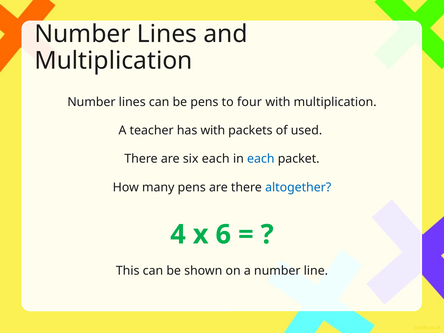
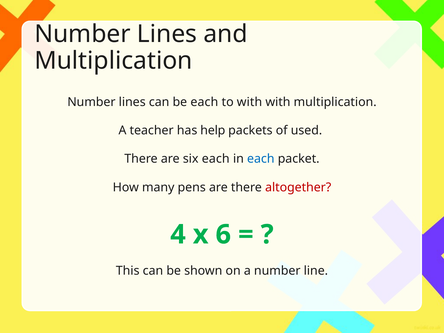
be pens: pens -> each
to four: four -> with
has with: with -> help
altogether colour: blue -> red
